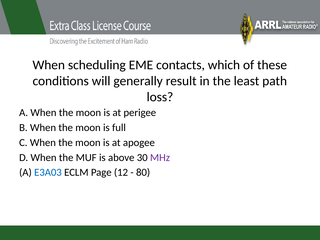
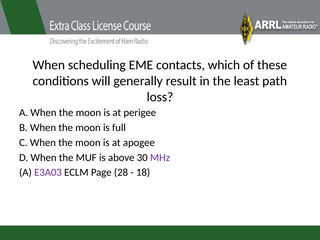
E3A03 colour: blue -> purple
12: 12 -> 28
80: 80 -> 18
